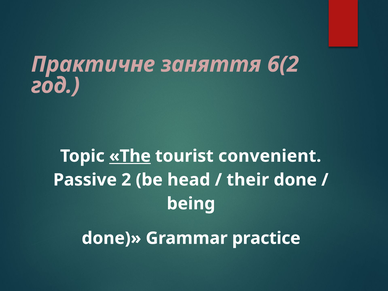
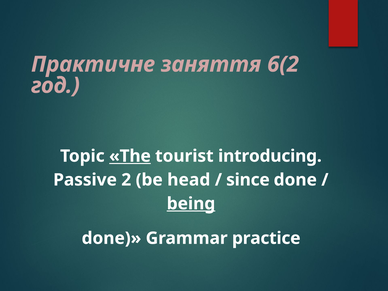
convenient: convenient -> introducing
their: their -> since
being underline: none -> present
